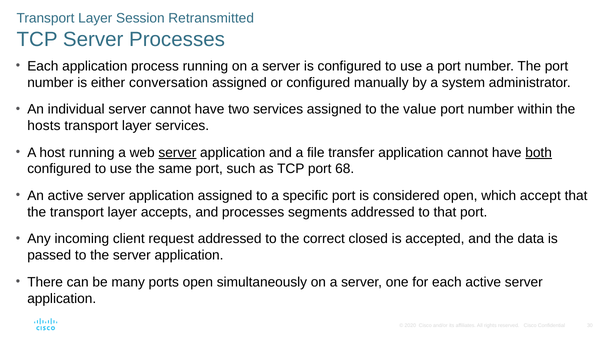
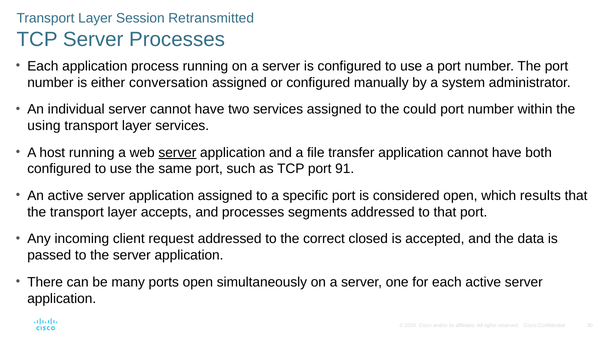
value: value -> could
hosts: hosts -> using
both underline: present -> none
68: 68 -> 91
accept: accept -> results
